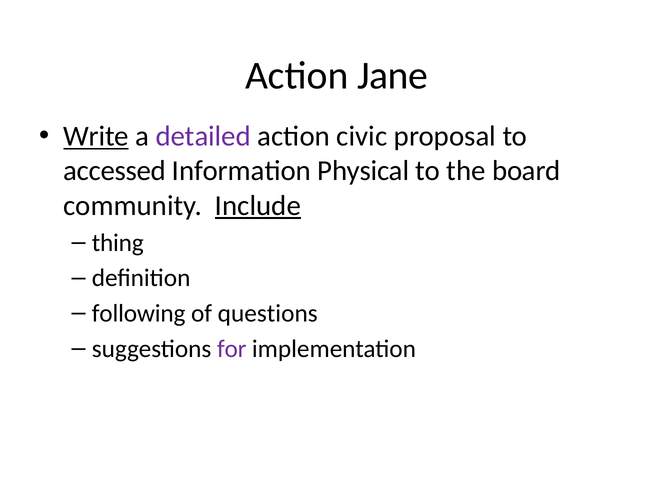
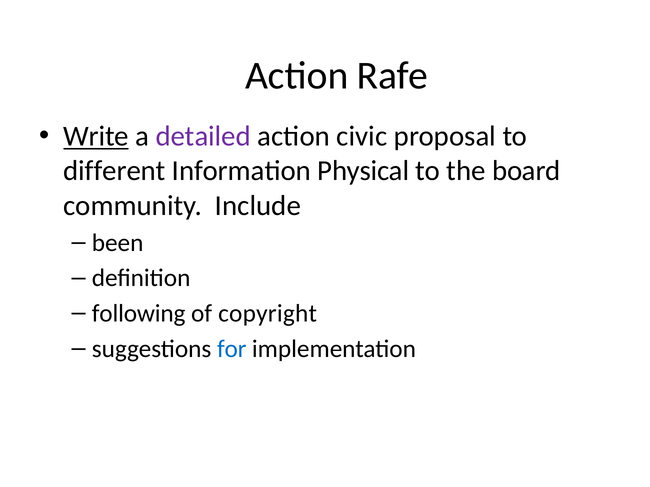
Jane: Jane -> Rafe
accessed: accessed -> different
Include underline: present -> none
thing: thing -> been
questions: questions -> copyright
for colour: purple -> blue
